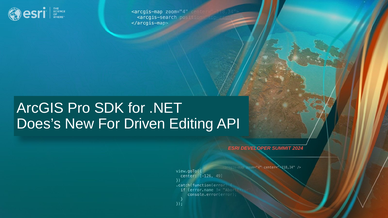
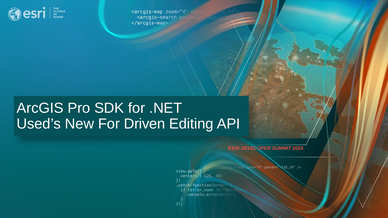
Does’s: Does’s -> Used’s
